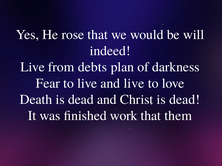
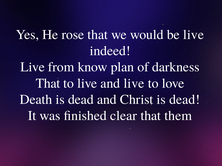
be will: will -> live
debts: debts -> know
Fear at (48, 83): Fear -> That
work: work -> clear
